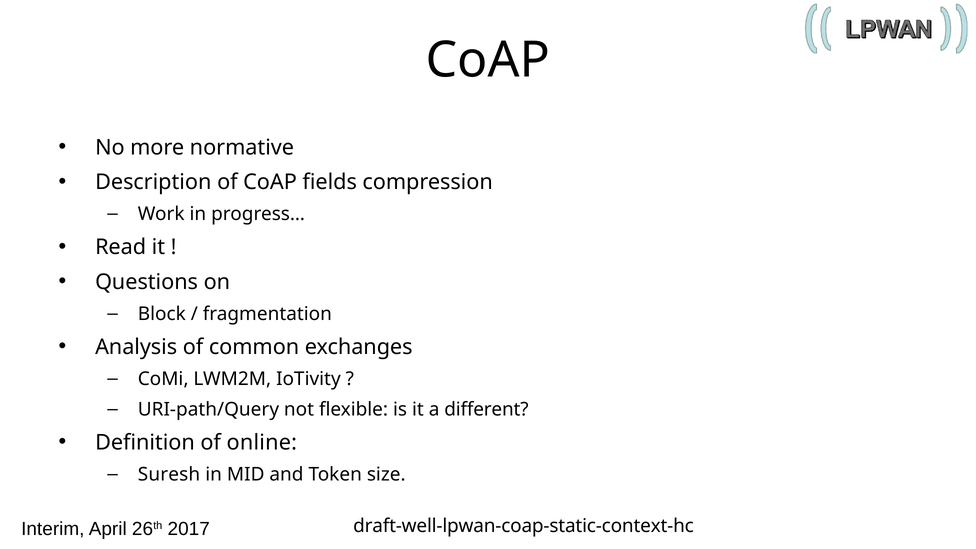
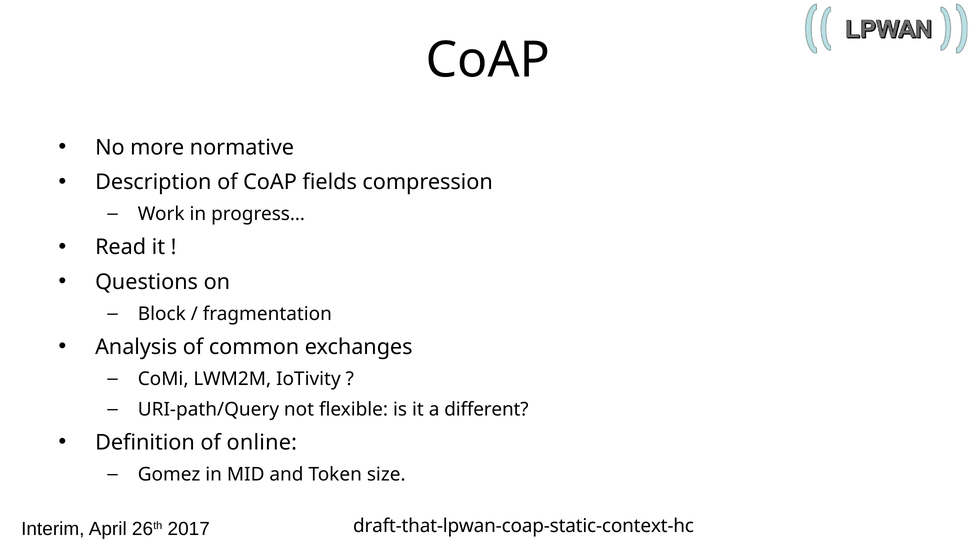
Suresh: Suresh -> Gomez
draft-well-lpwan-coap-static-context-hc: draft-well-lpwan-coap-static-context-hc -> draft-that-lpwan-coap-static-context-hc
